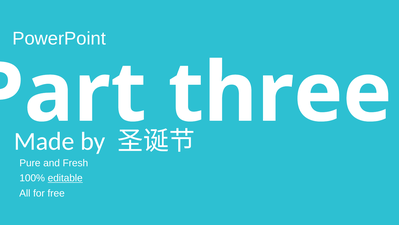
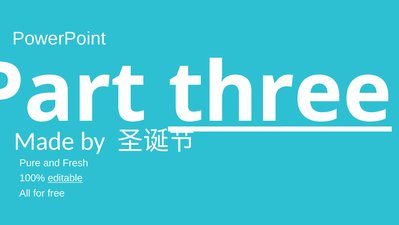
three underline: none -> present
